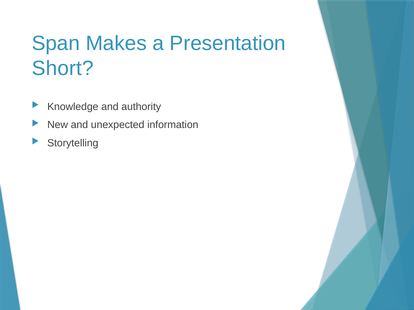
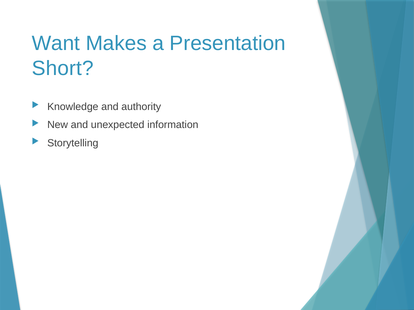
Span: Span -> Want
